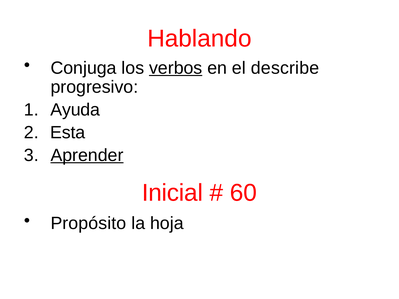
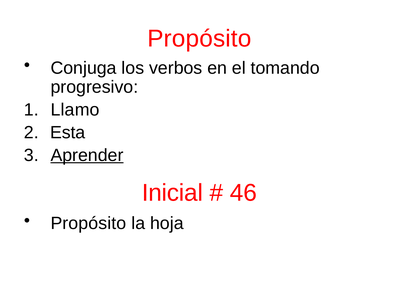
Hablando at (199, 39): Hablando -> Propósito
verbos underline: present -> none
describe: describe -> tomando
Ayuda: Ayuda -> Llamo
60: 60 -> 46
